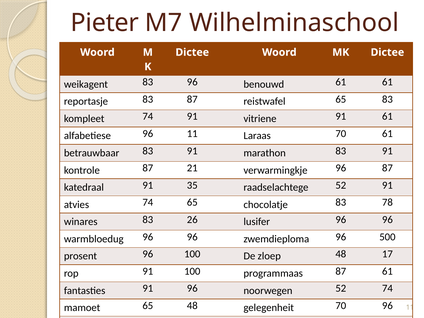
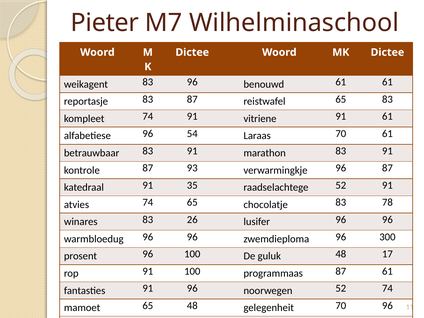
96 11: 11 -> 54
21: 21 -> 93
500: 500 -> 300
zloep: zloep -> guluk
